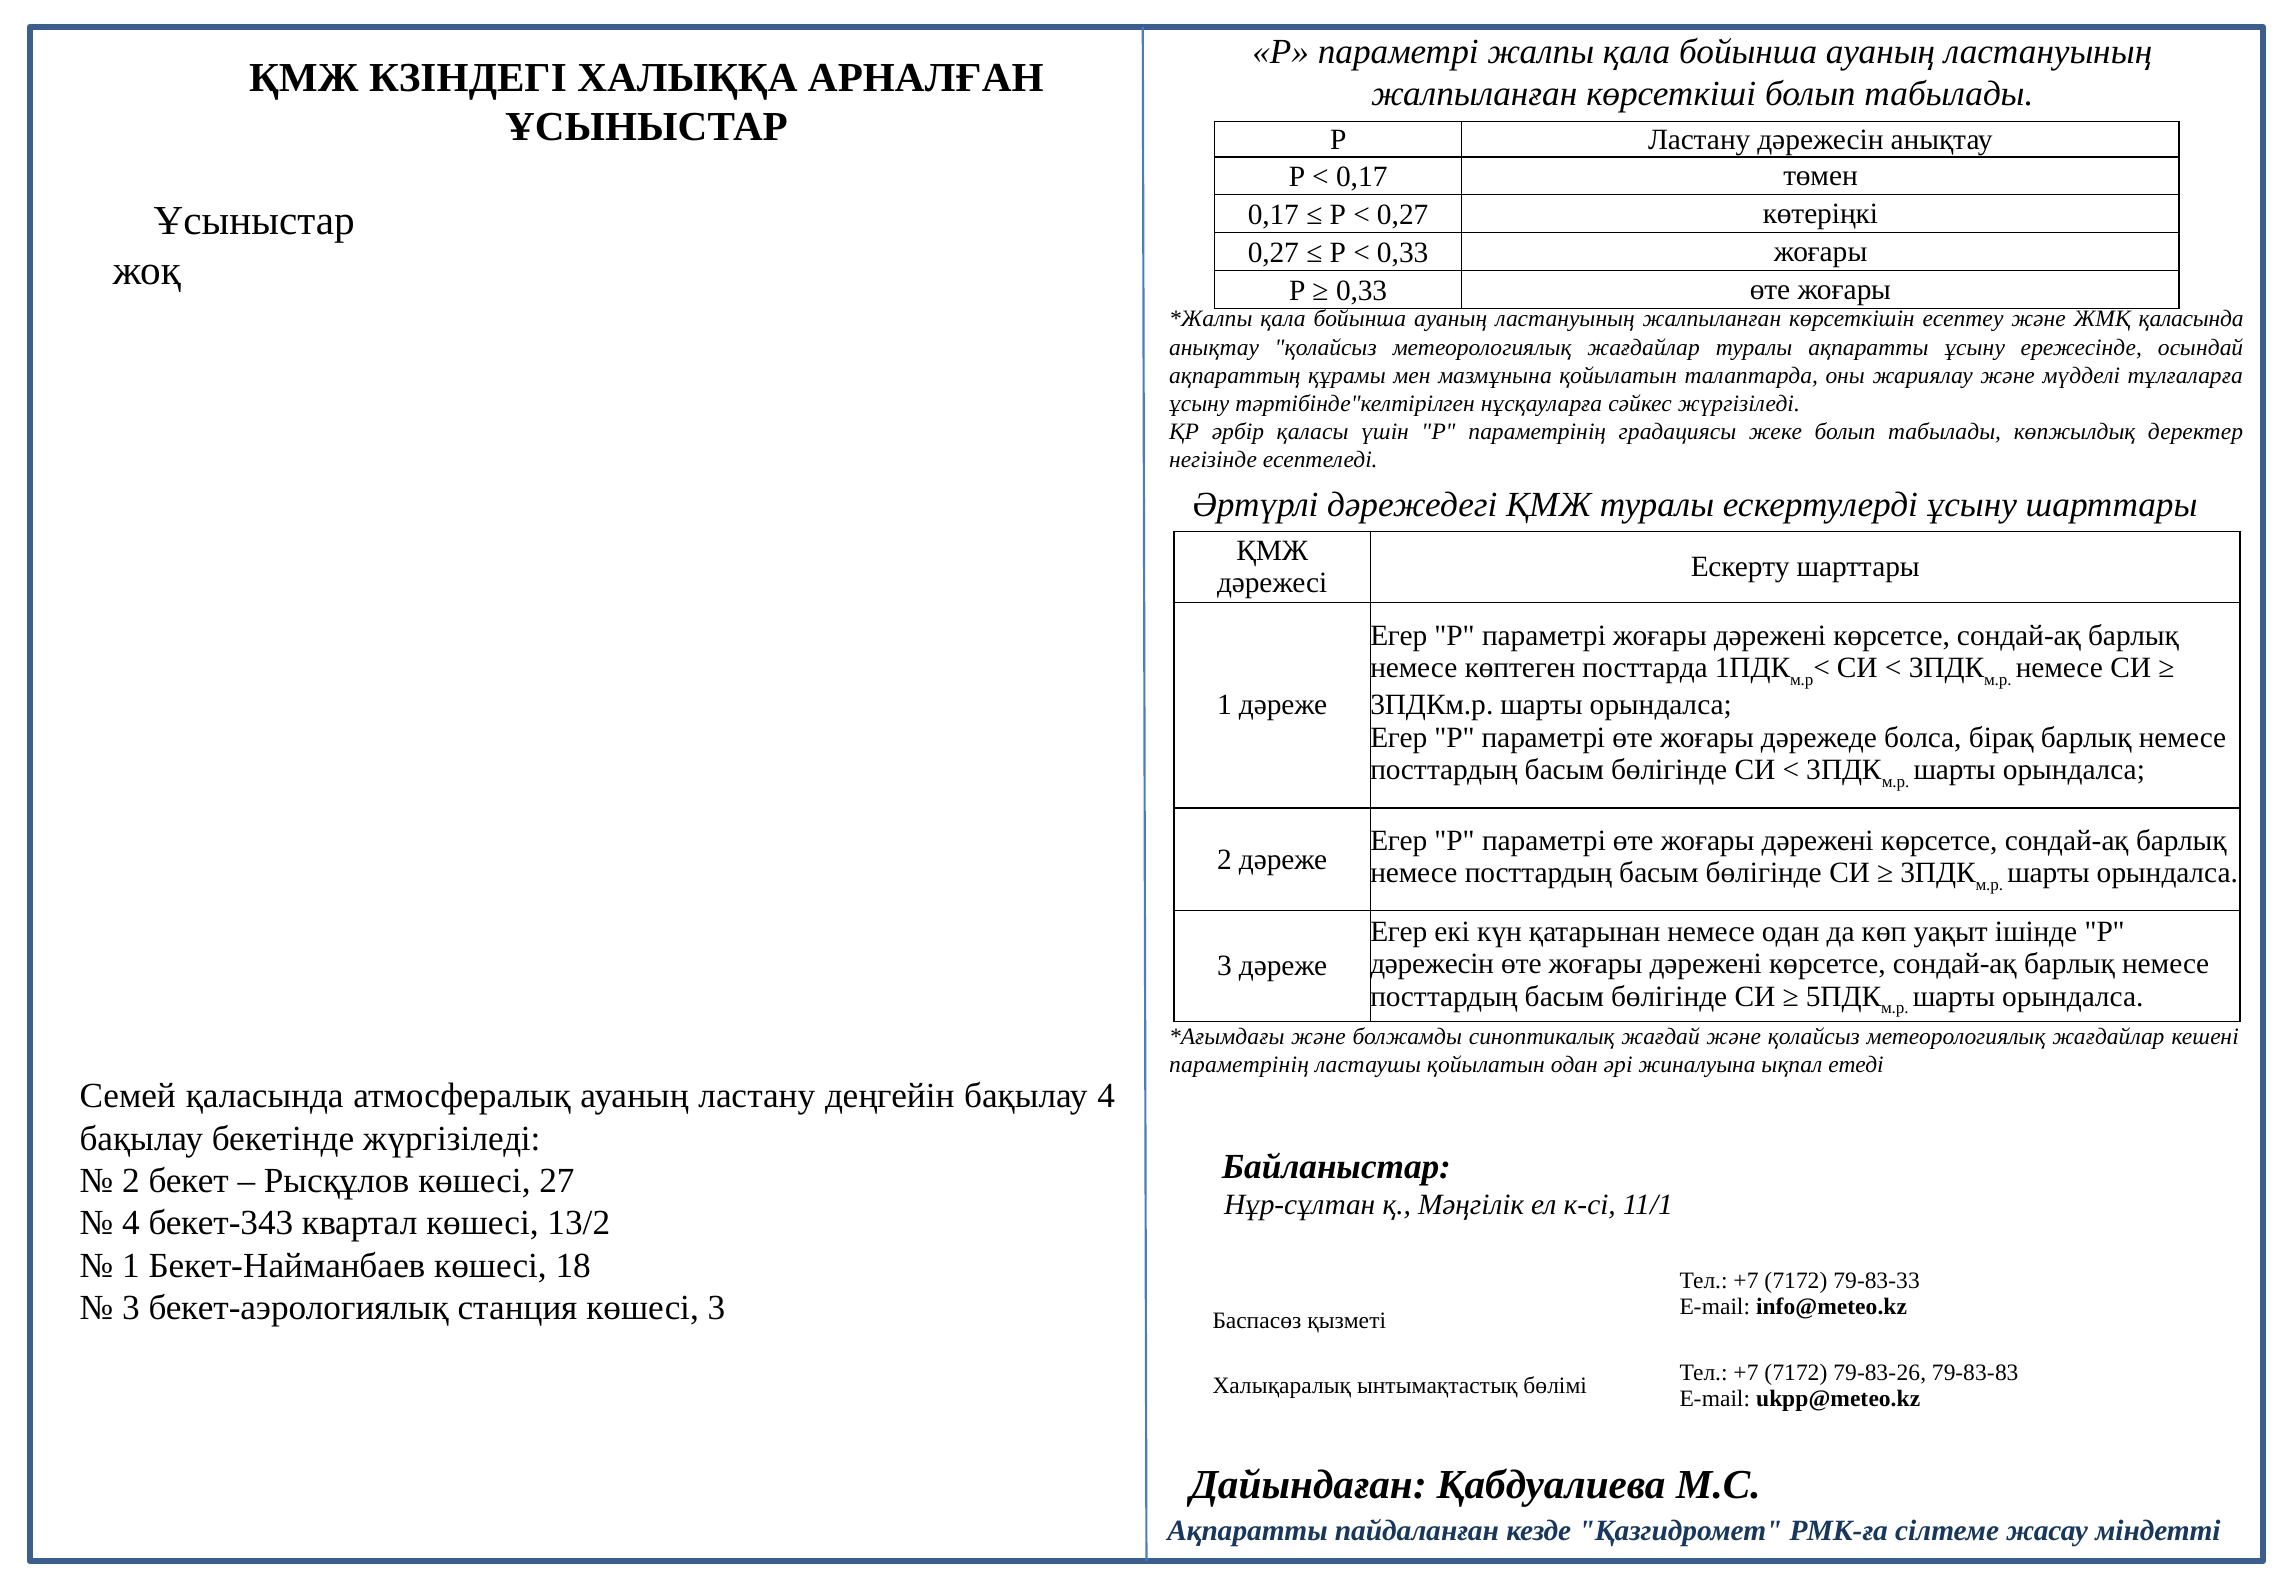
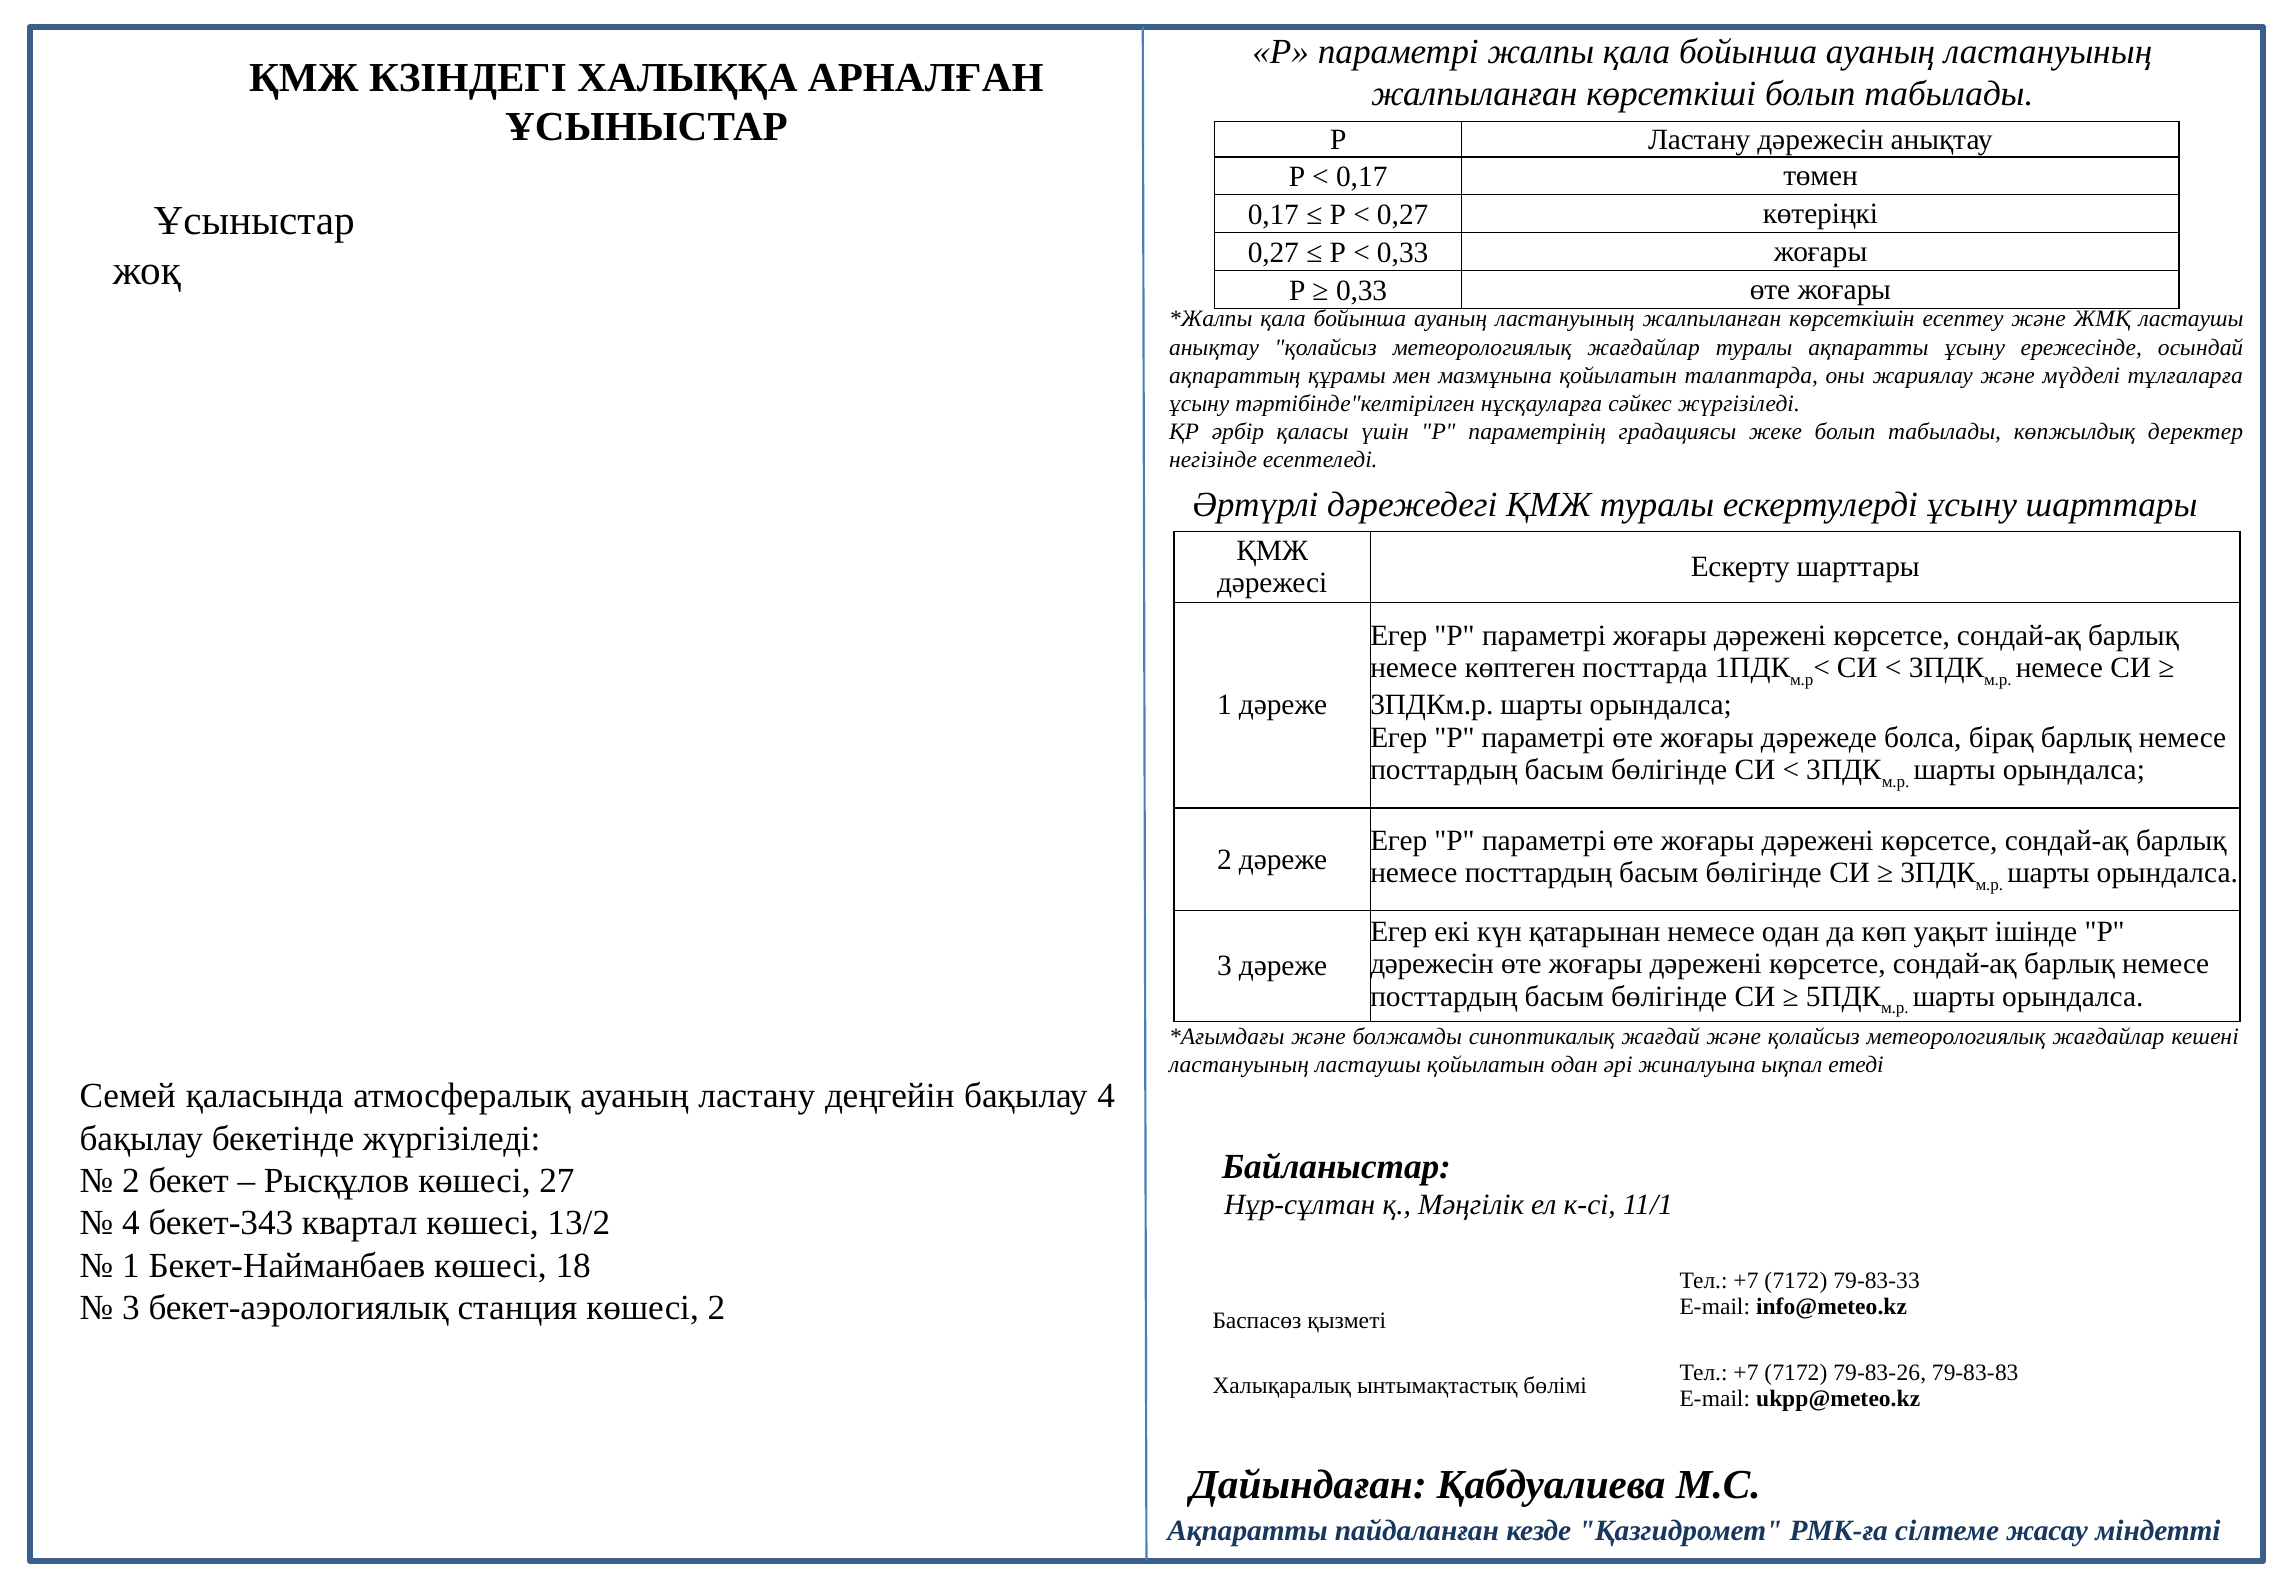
ЖМҚ қаласында: қаласында -> ластаушы
параметрінің at (1239, 1065): параметрінің -> ластануының
көшесі 3: 3 -> 2
